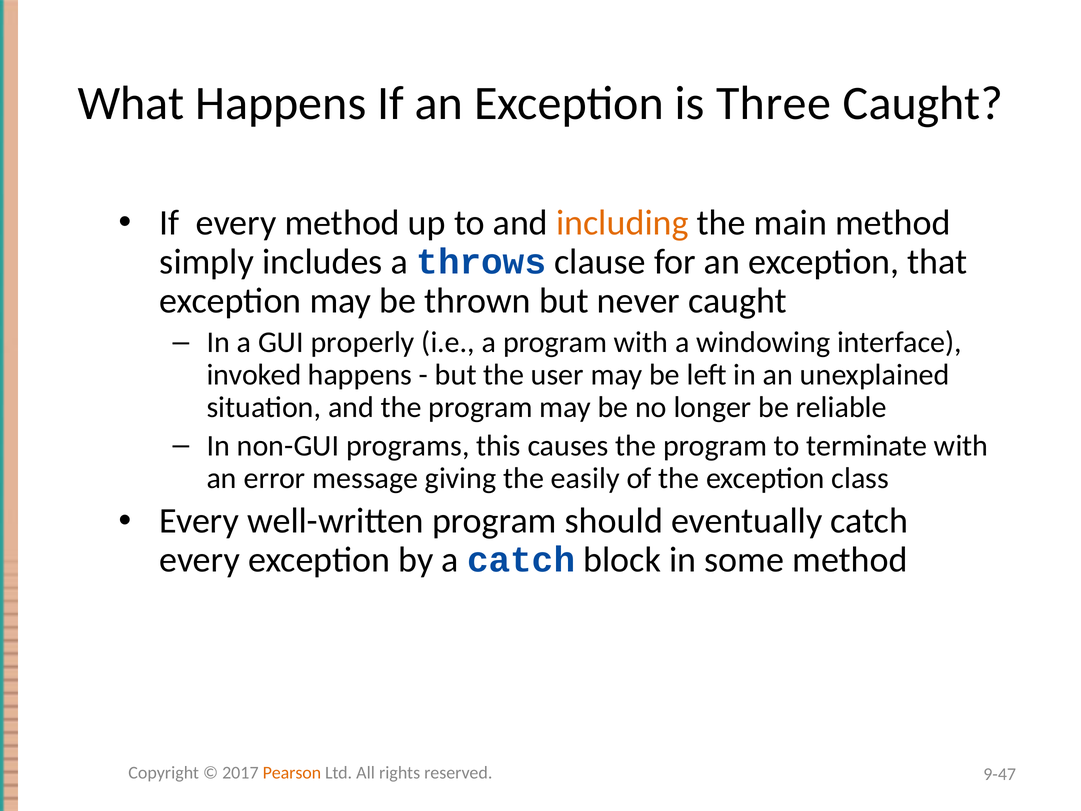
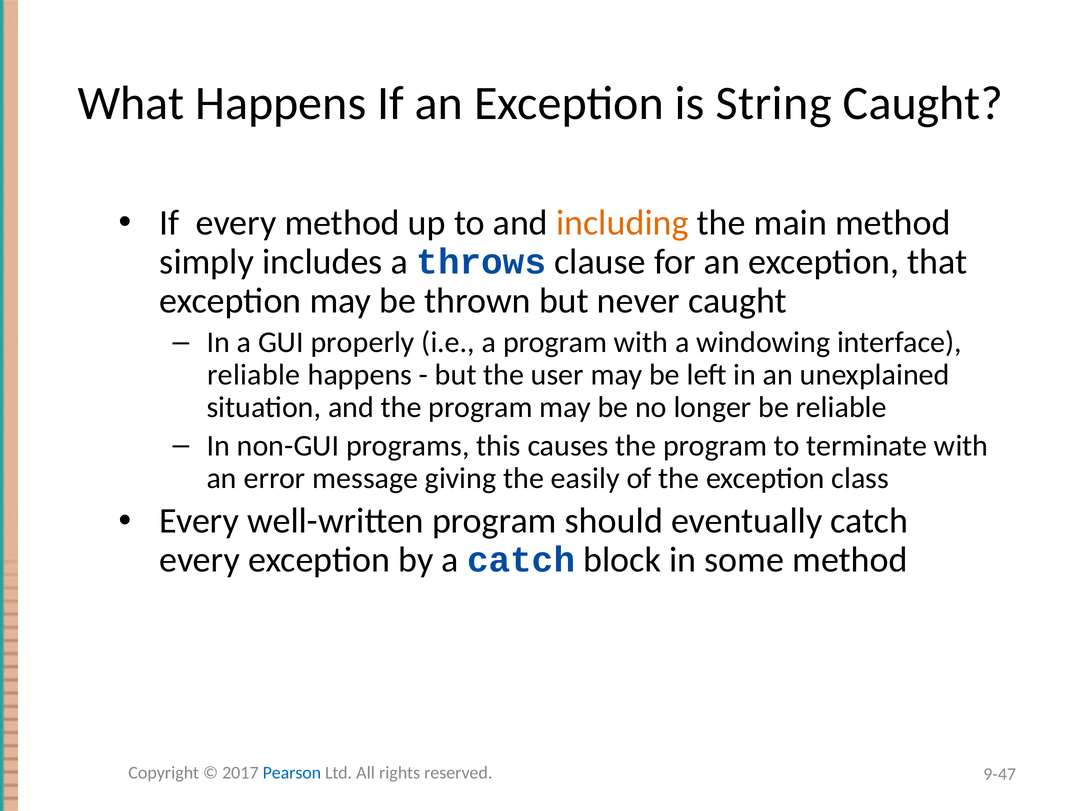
Three: Three -> String
invoked at (254, 375): invoked -> reliable
Pearson colour: orange -> blue
